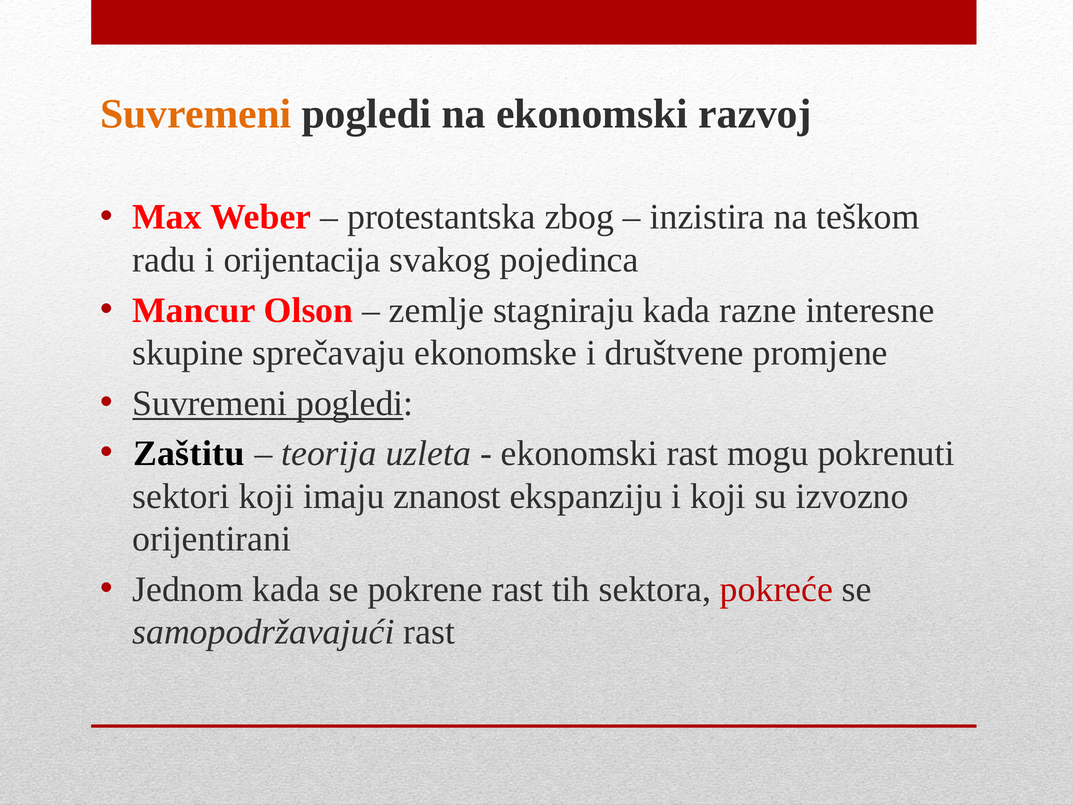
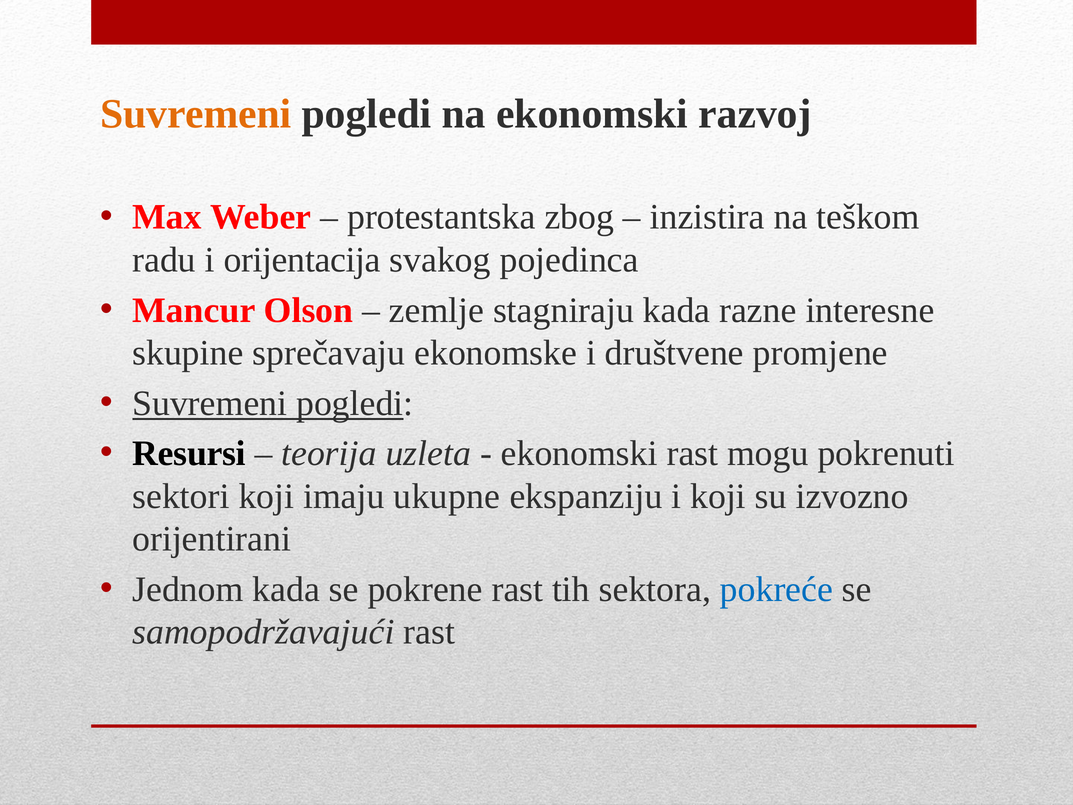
Zaštitu: Zaštitu -> Resursi
znanost: znanost -> ukupne
pokreće colour: red -> blue
